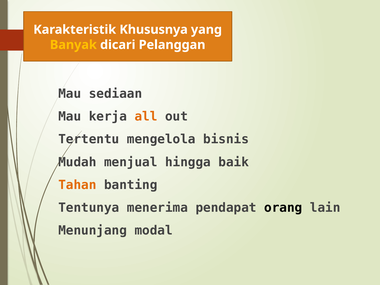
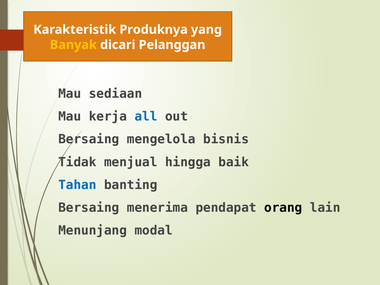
Khususnya: Khususnya -> Produknya
all colour: orange -> blue
Tertentu at (89, 139): Tertentu -> Bersaing
Mudah: Mudah -> Tidak
Tahan colour: orange -> blue
Tentunya at (89, 208): Tentunya -> Bersaing
